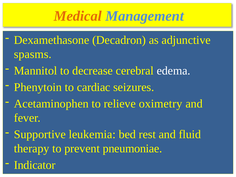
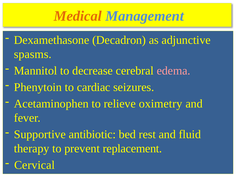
edema colour: white -> pink
leukemia: leukemia -> antibiotic
pneumoniae: pneumoniae -> replacement
Indicator: Indicator -> Cervical
